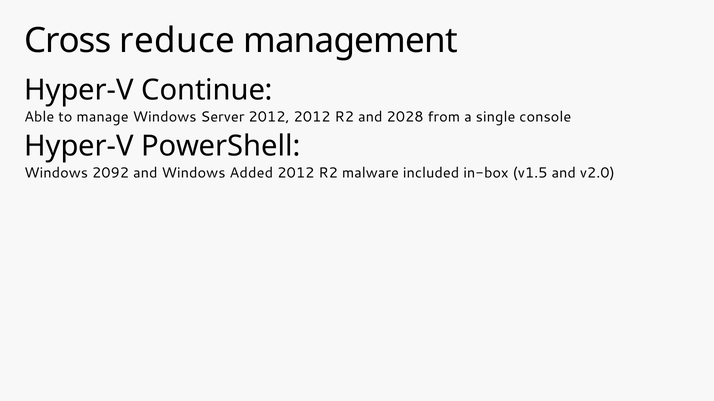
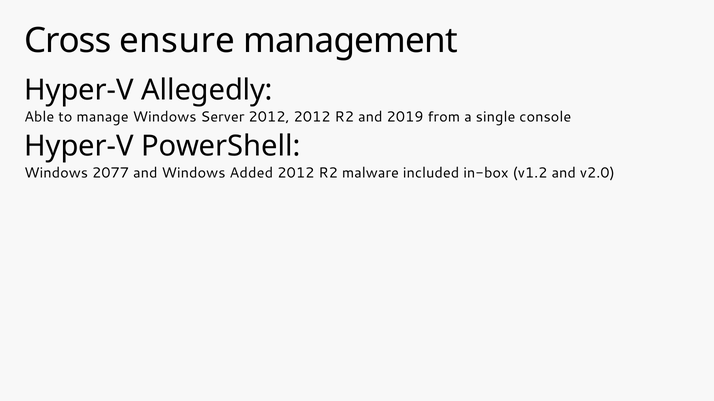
reduce: reduce -> ensure
Continue: Continue -> Allegedly
2028: 2028 -> 2019
2092: 2092 -> 2077
v1.5: v1.5 -> v1.2
